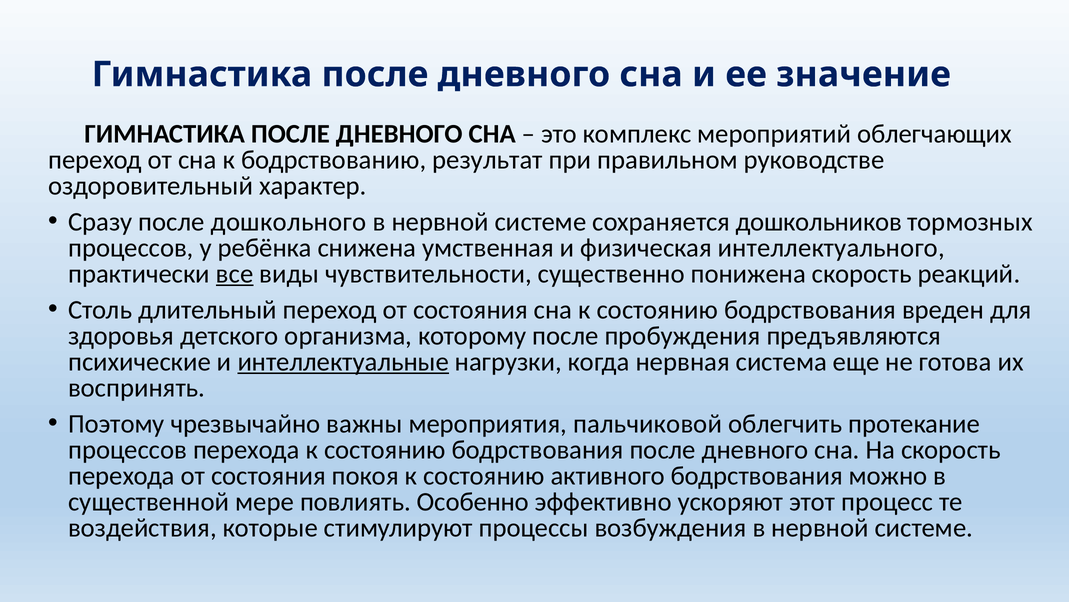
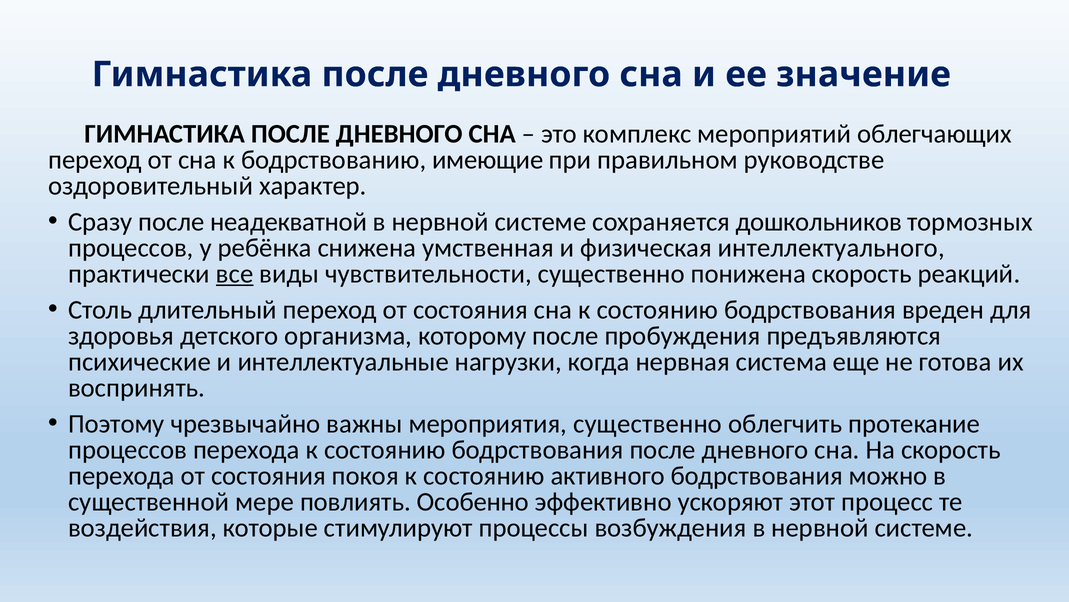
результат: результат -> имеющие
дошкольного: дошкольного -> неадекватной
интеллектуальные underline: present -> none
мероприятия пальчиковой: пальчиковой -> существенно
